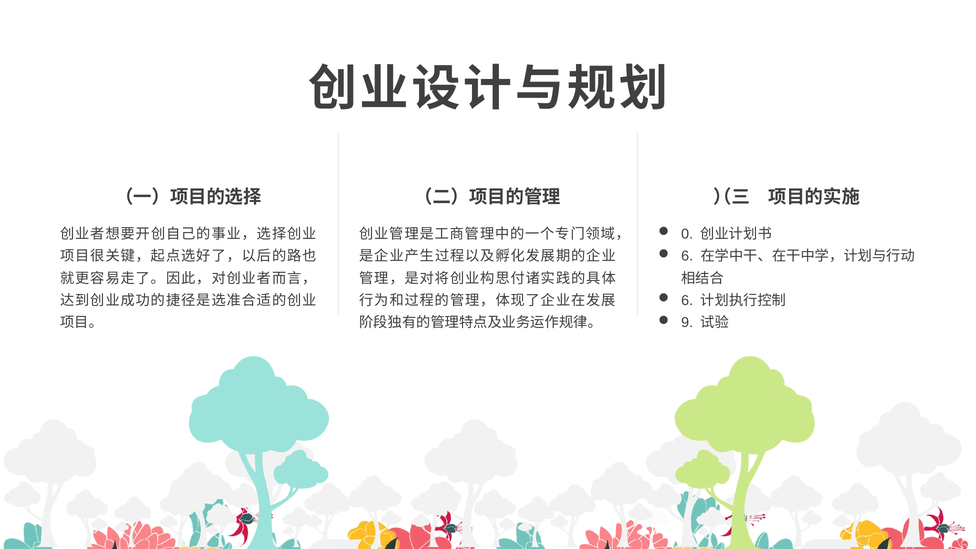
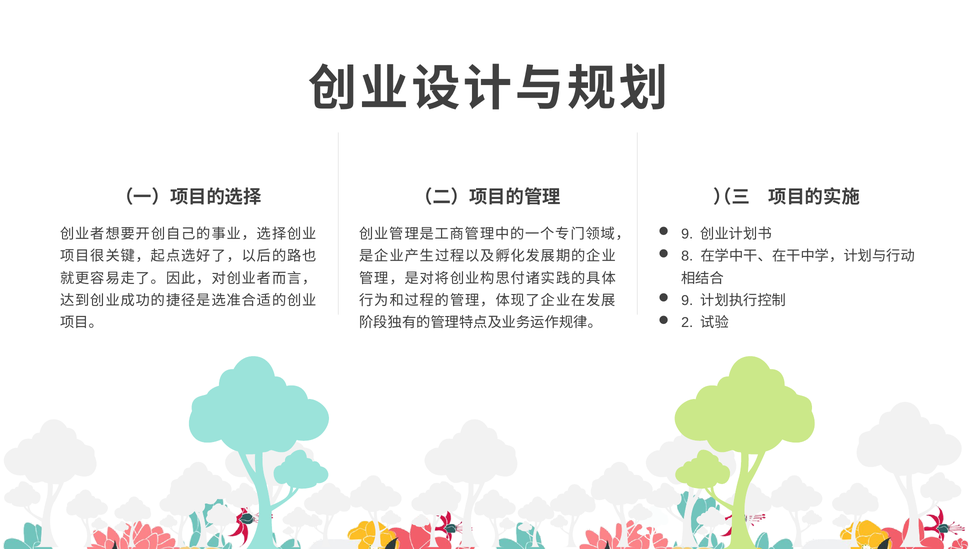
0 at (687, 234): 0 -> 9
6 at (687, 256): 6 -> 8
6 at (687, 301): 6 -> 9
9: 9 -> 2
